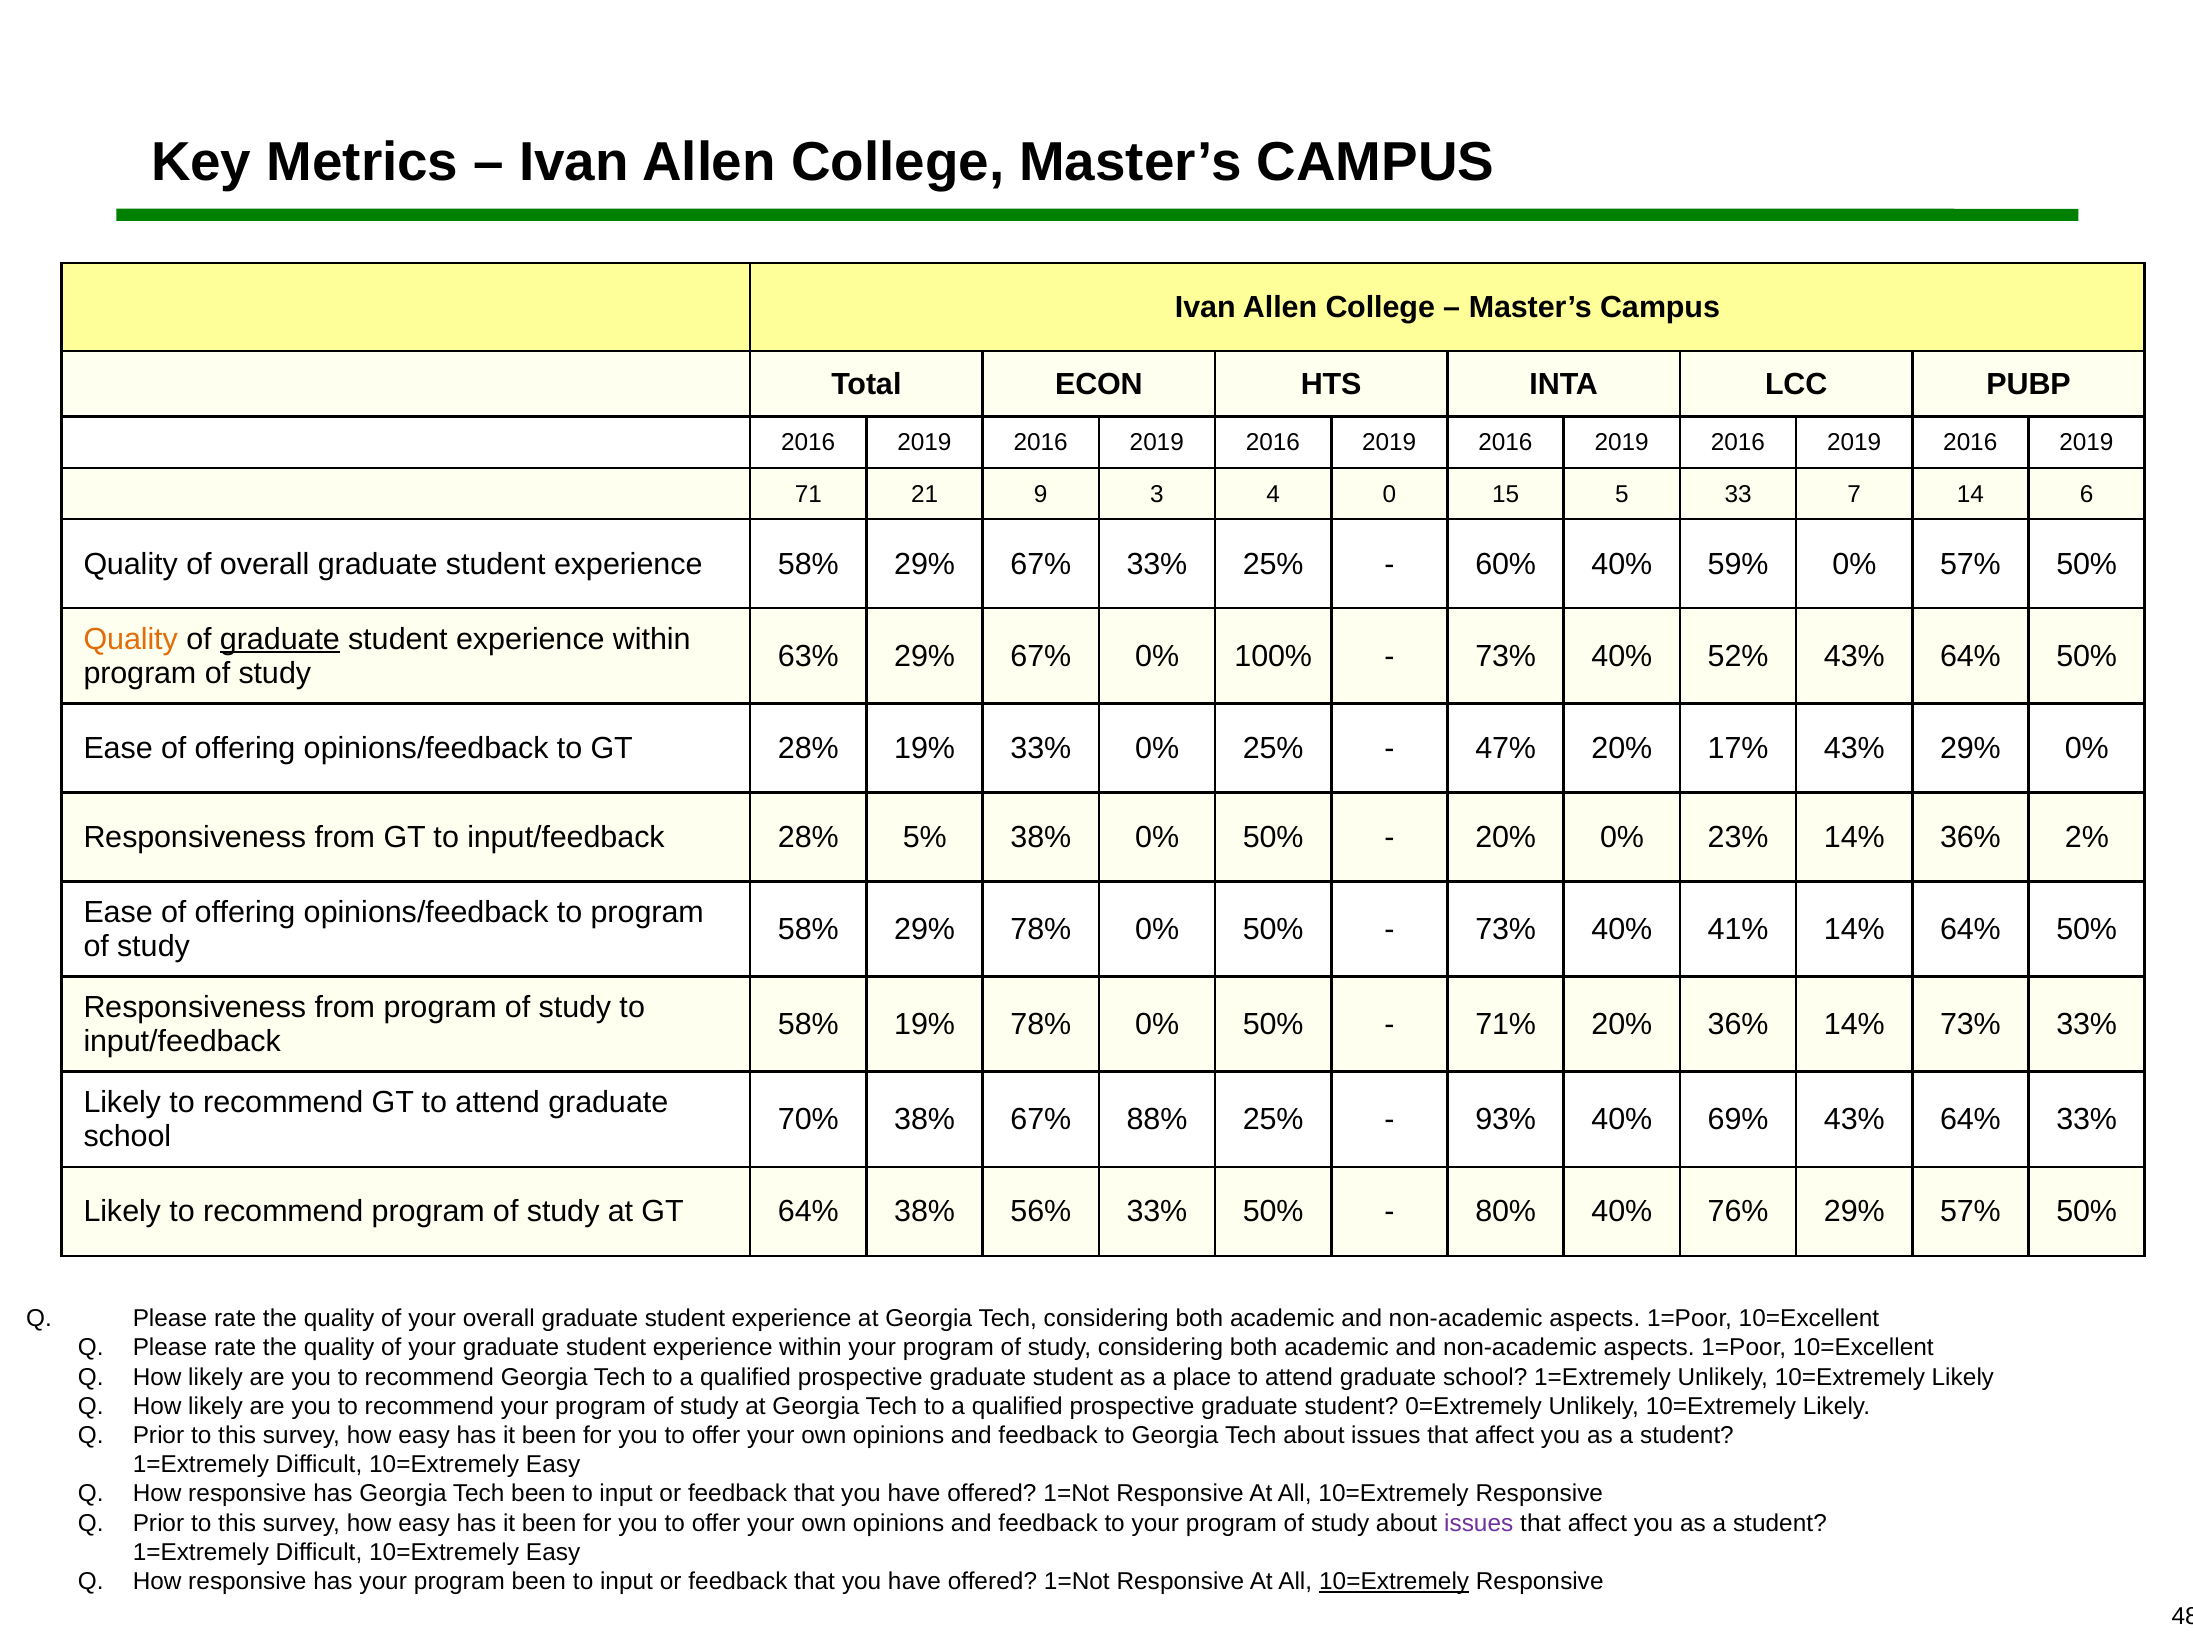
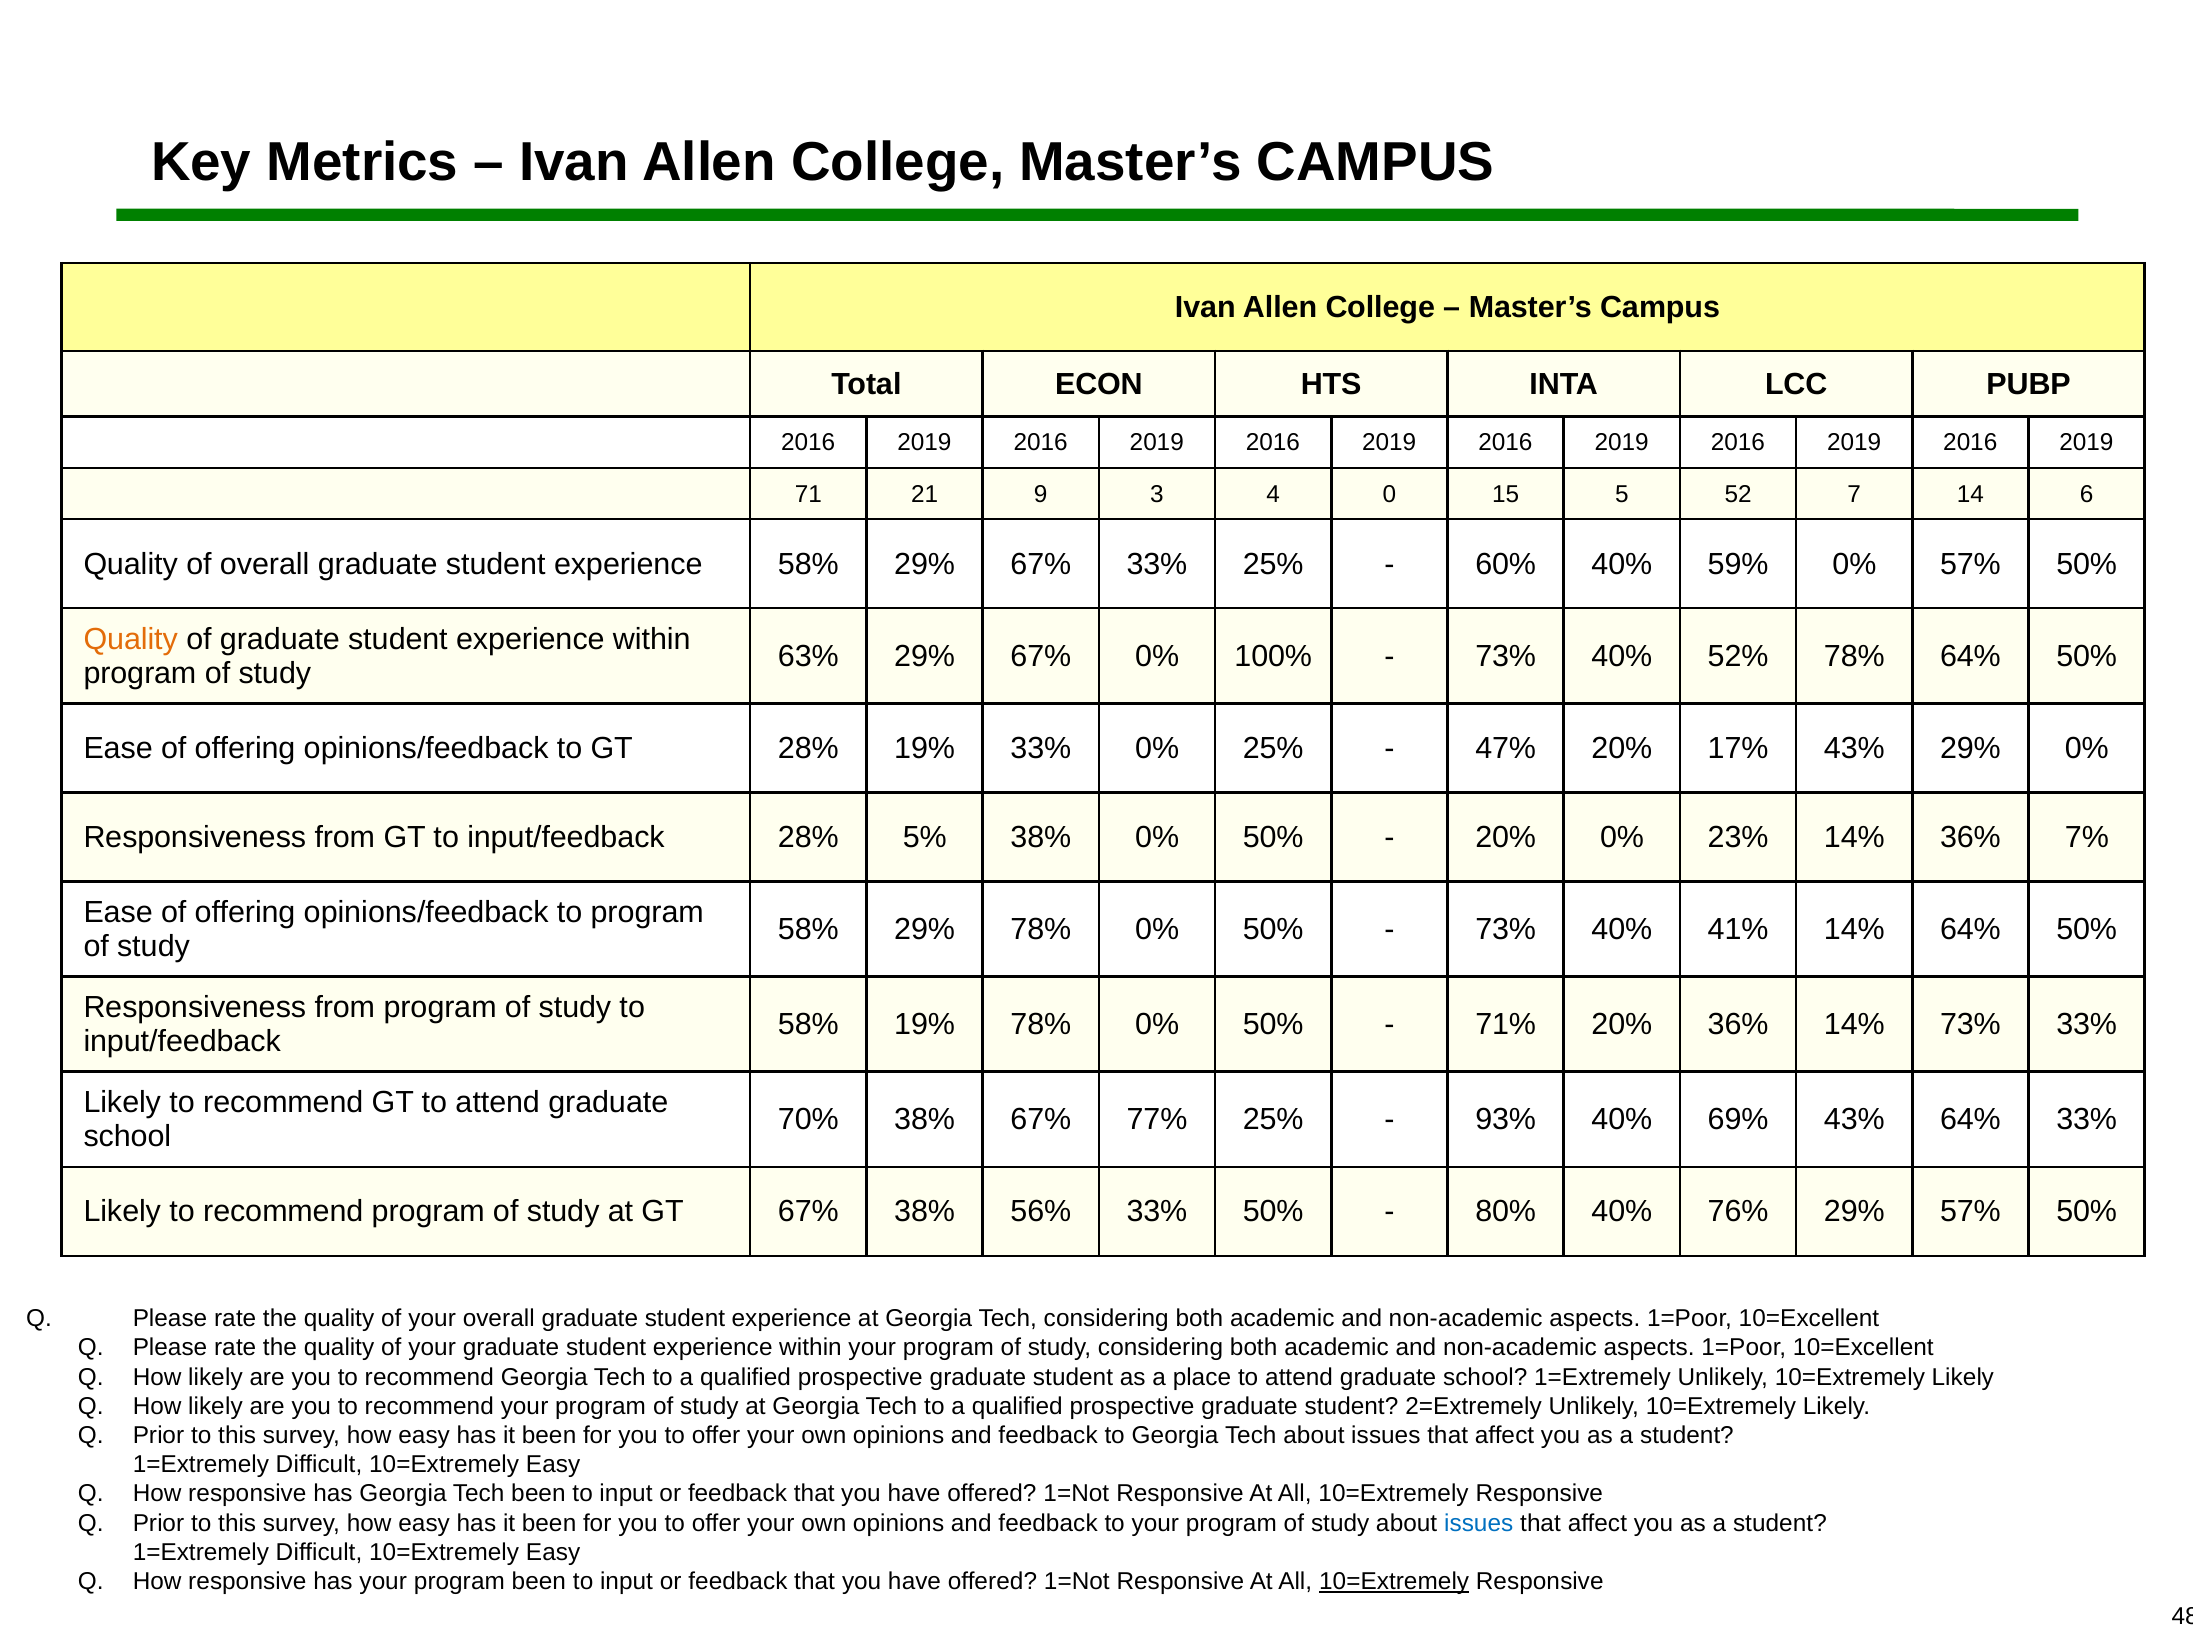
33: 33 -> 52
graduate at (280, 639) underline: present -> none
52% 43%: 43% -> 78%
2%: 2% -> 7%
88%: 88% -> 77%
GT 64%: 64% -> 67%
0=Extremely: 0=Extremely -> 2=Extremely
issues at (1479, 1523) colour: purple -> blue
